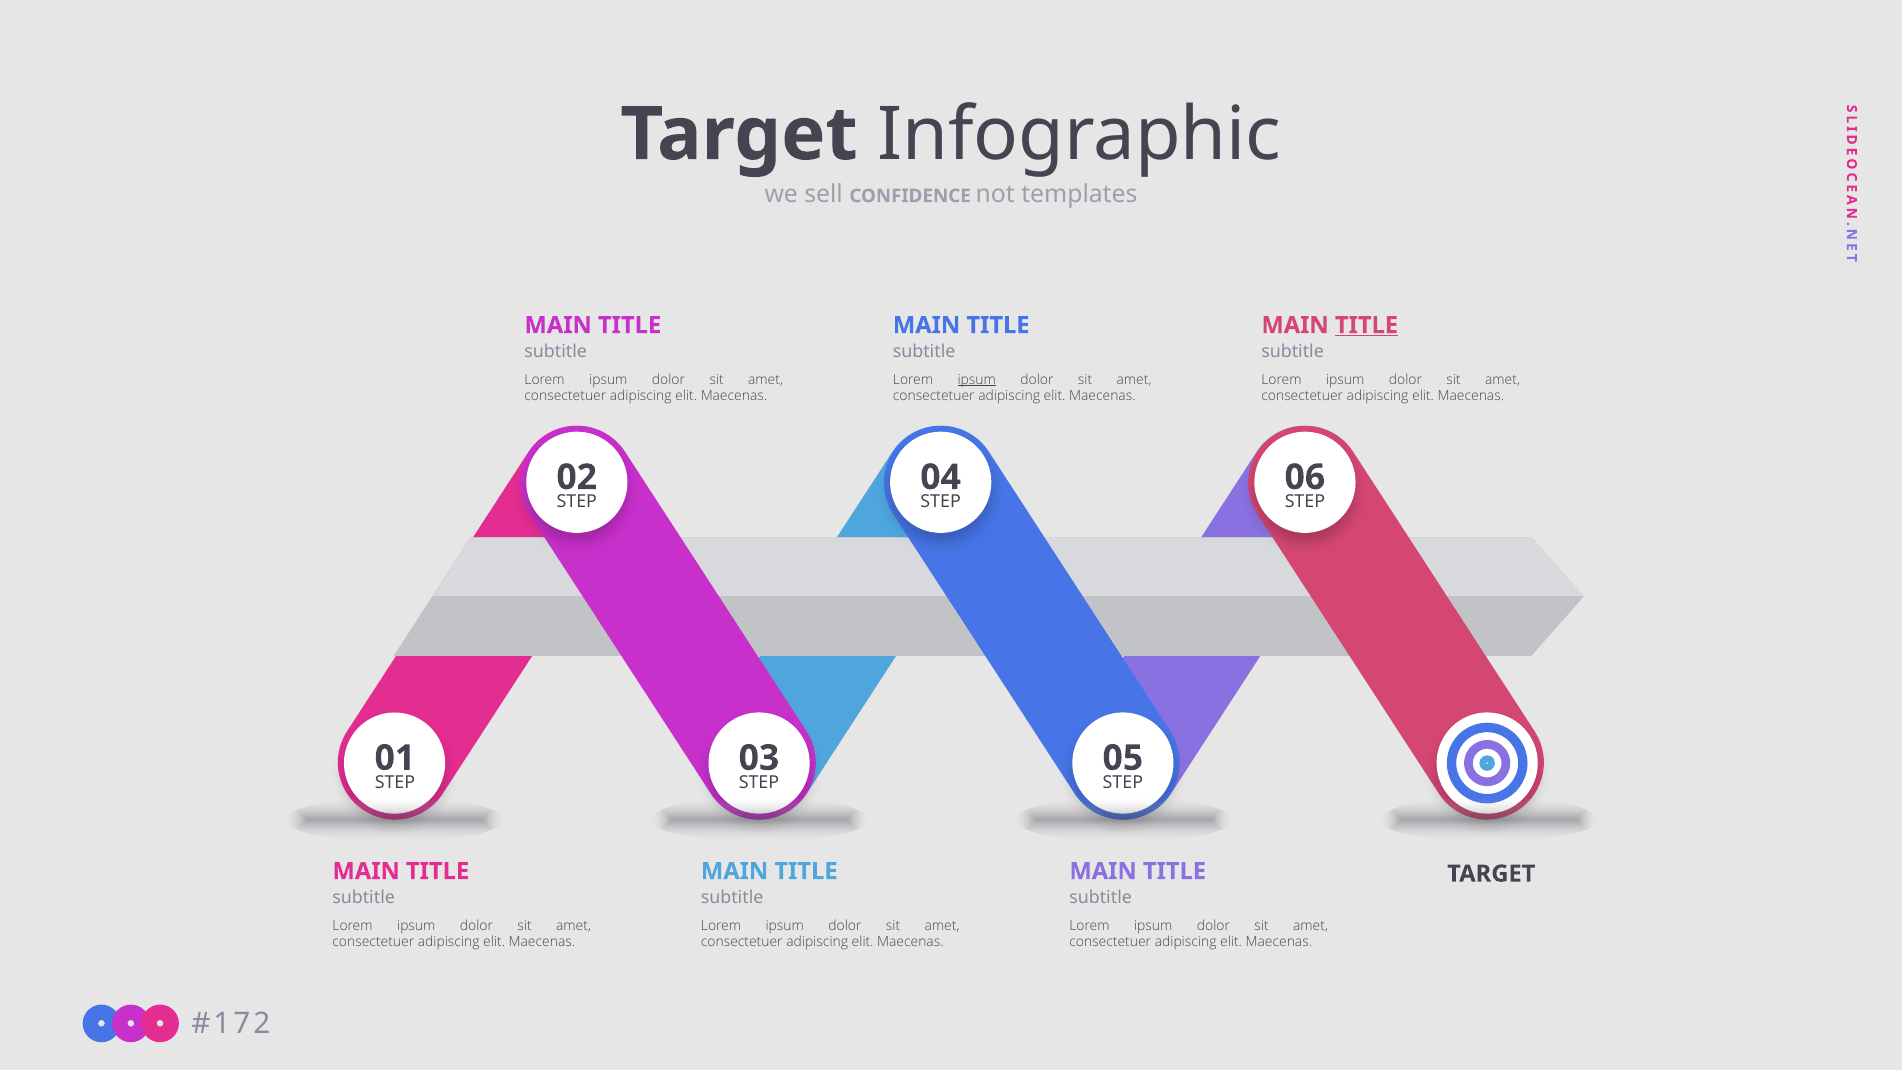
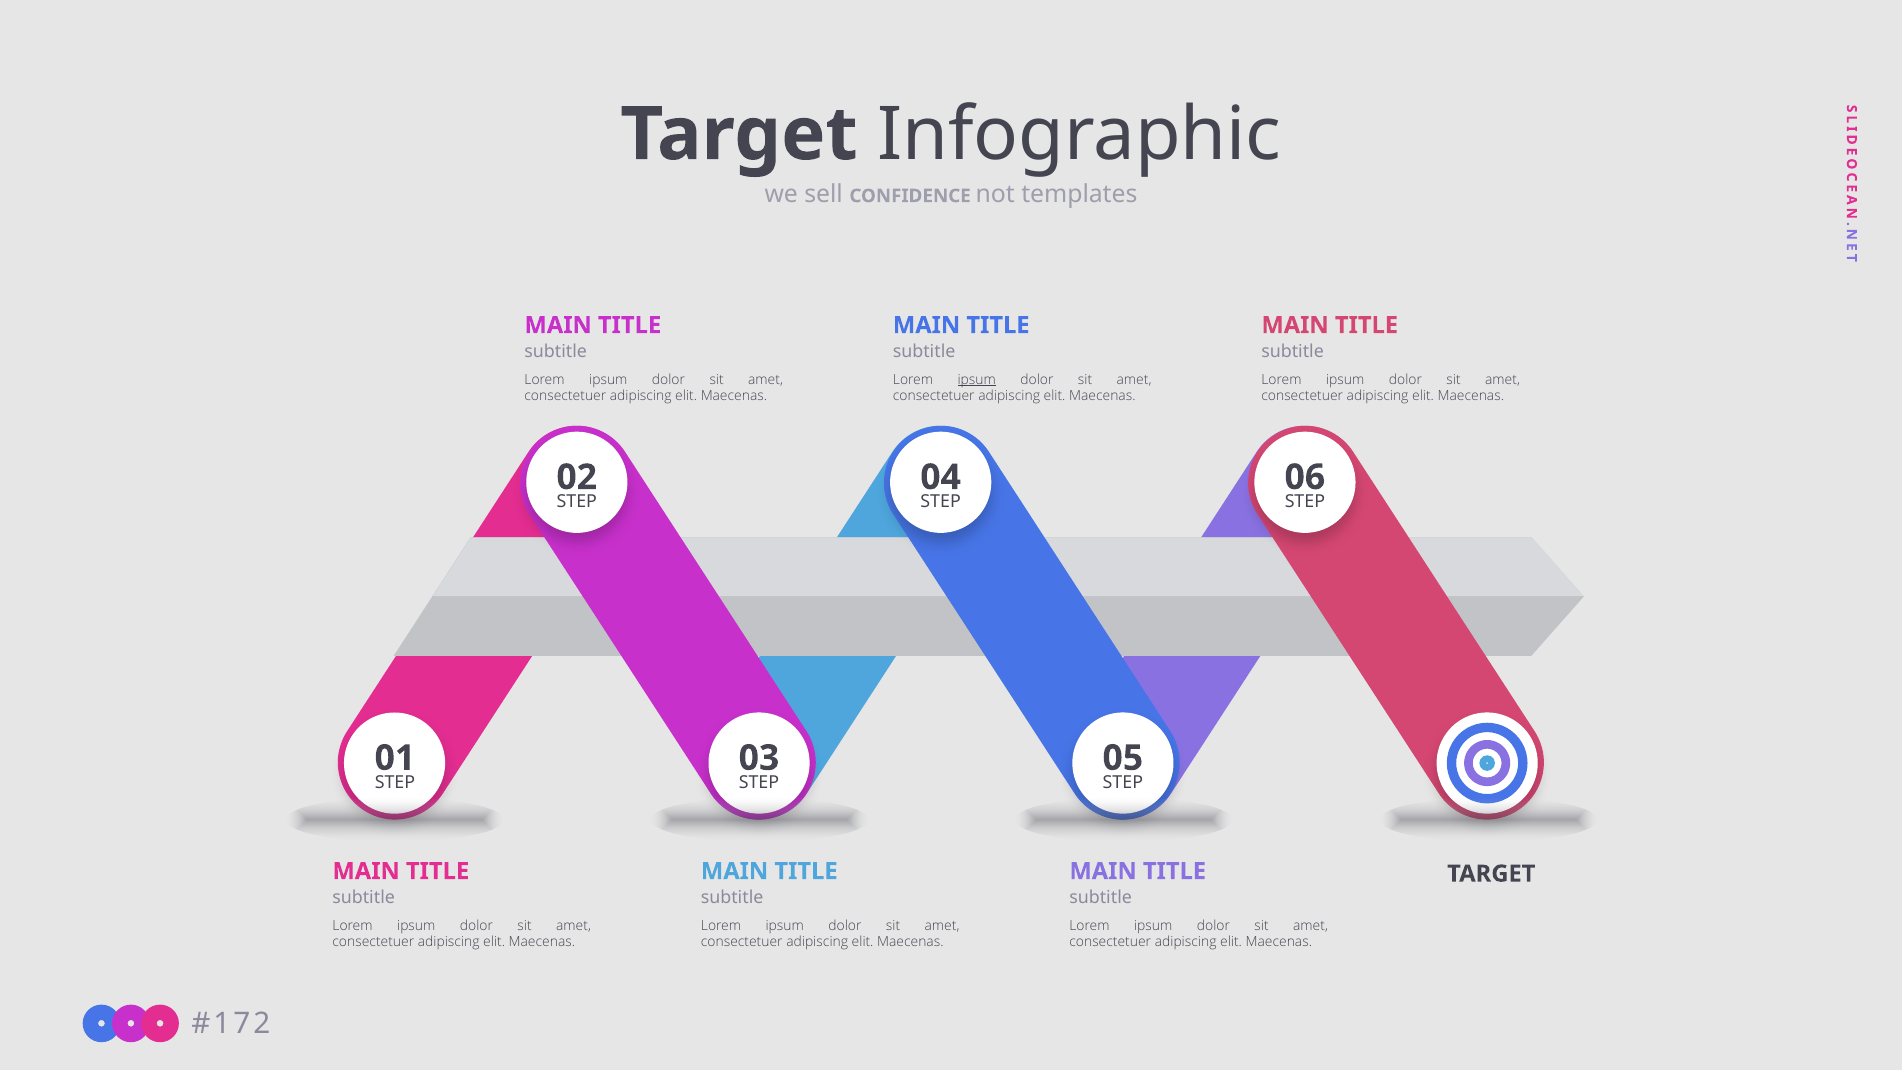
TITLE at (1367, 325) underline: present -> none
